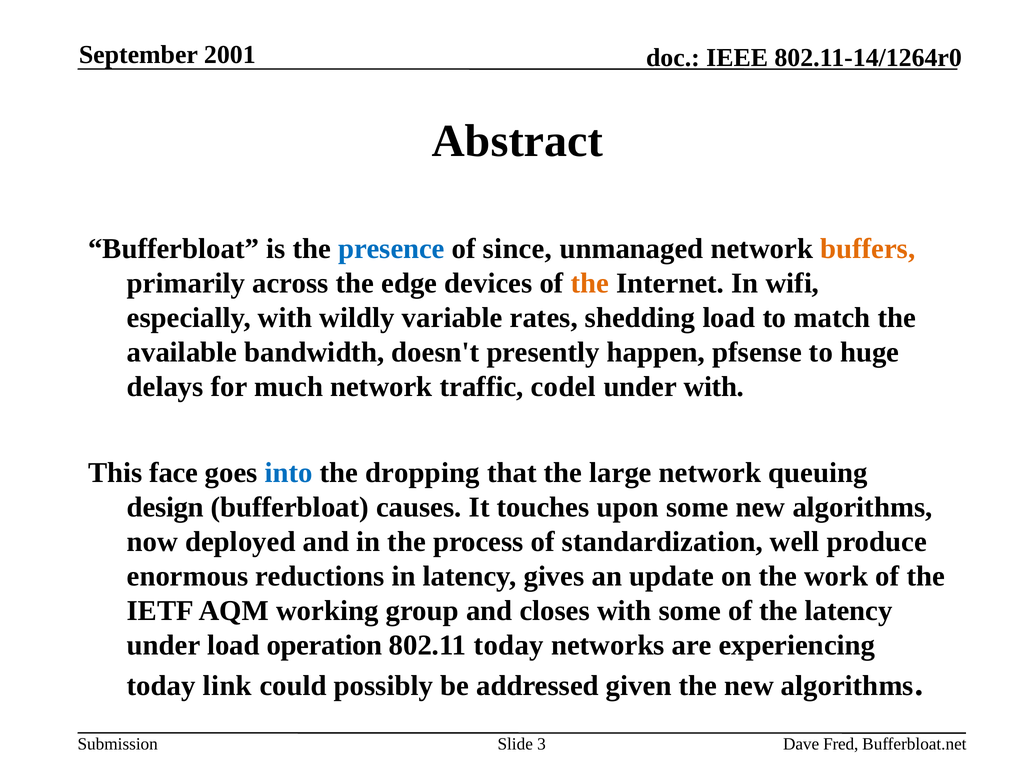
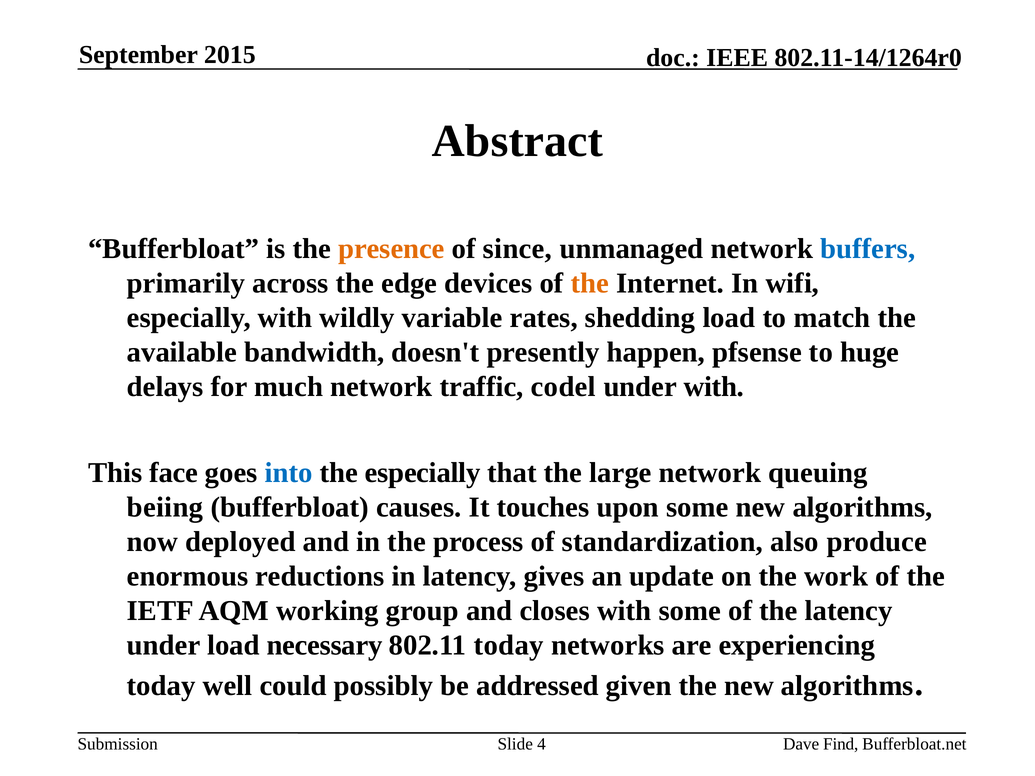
2001: 2001 -> 2015
presence colour: blue -> orange
buffers colour: orange -> blue
the dropping: dropping -> especially
design: design -> beiing
well: well -> also
operation: operation -> necessary
link: link -> well
3: 3 -> 4
Fred: Fred -> Find
